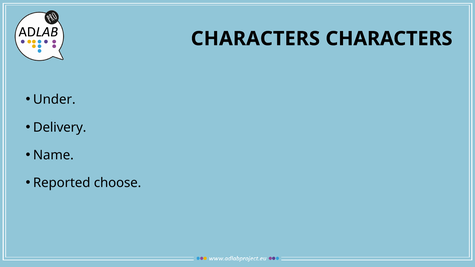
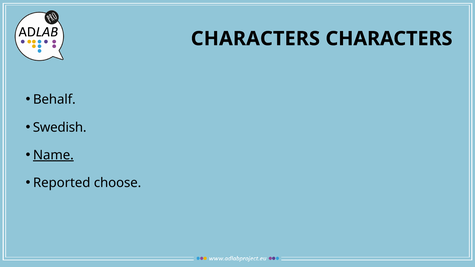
Under: Under -> Behalf
Delivery: Delivery -> Swedish
Name underline: none -> present
